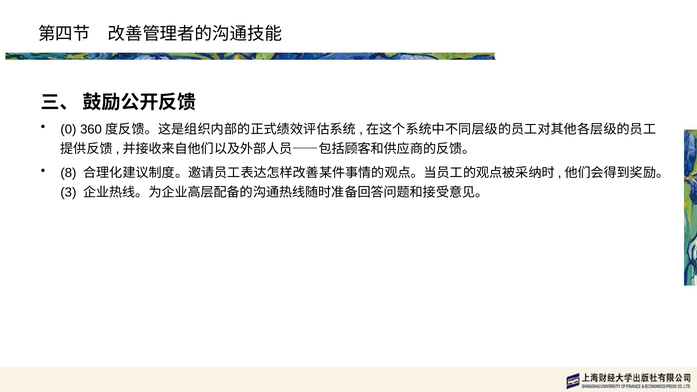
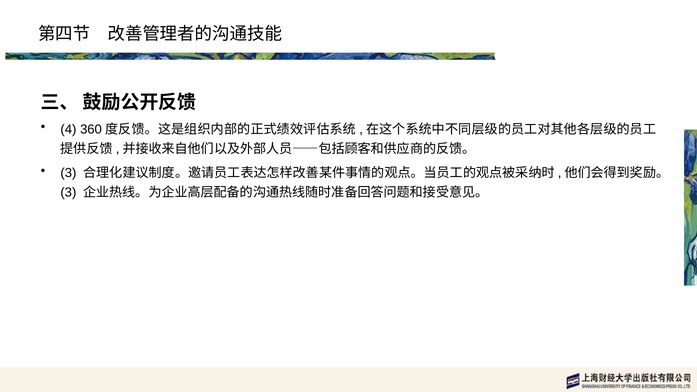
0: 0 -> 4
8 at (68, 173): 8 -> 3
